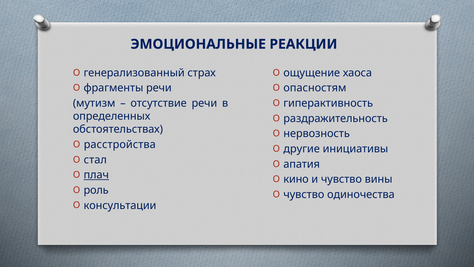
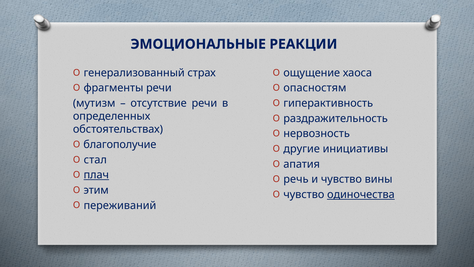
расстройства: расстройства -> благополучие
кино: кино -> речь
роль: роль -> этим
одиночества underline: none -> present
консультации: консультации -> переживаний
